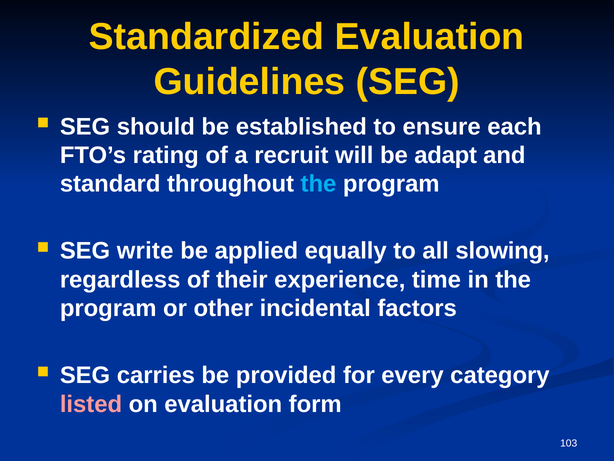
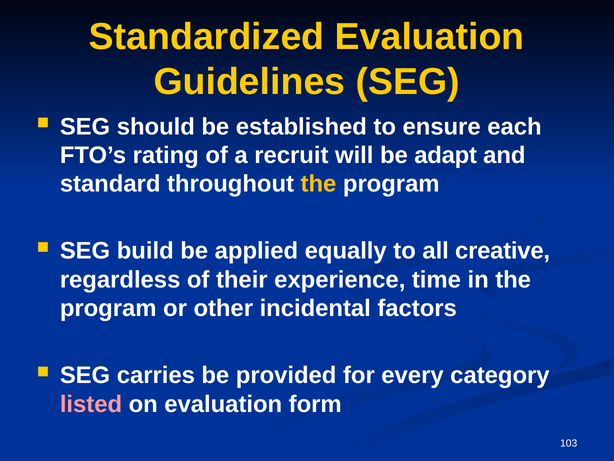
the at (319, 184) colour: light blue -> yellow
write: write -> build
slowing: slowing -> creative
